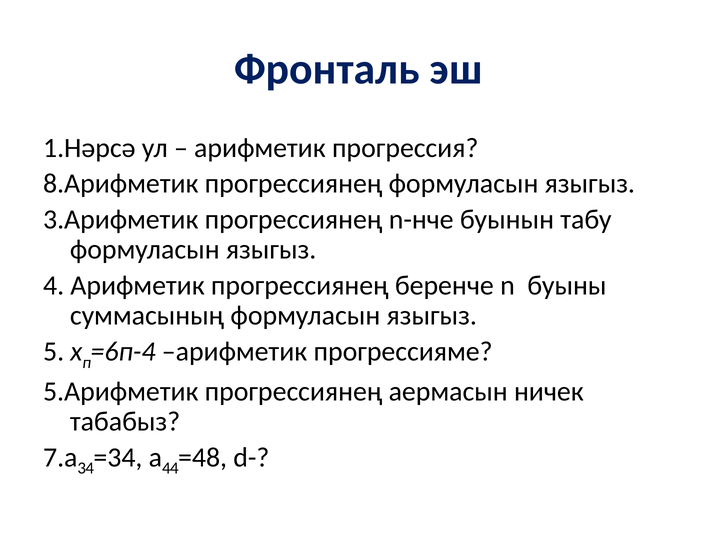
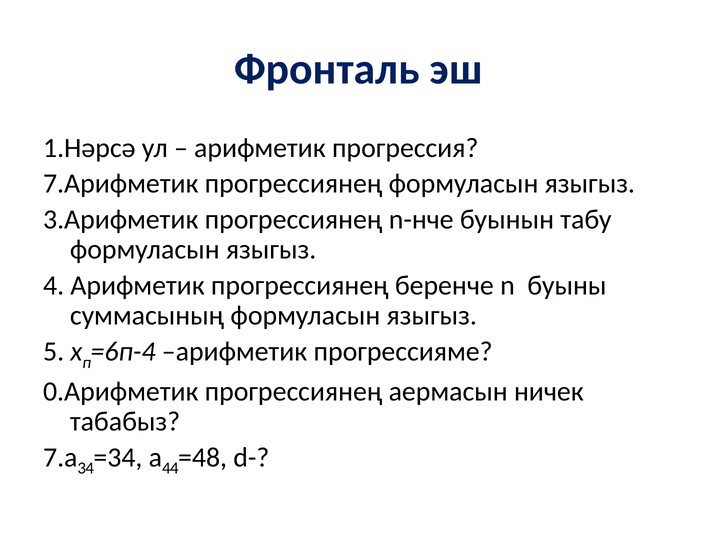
8.Арифметик: 8.Арифметик -> 7.Арифметик
5.Арифметик: 5.Арифметик -> 0.Арифметик
